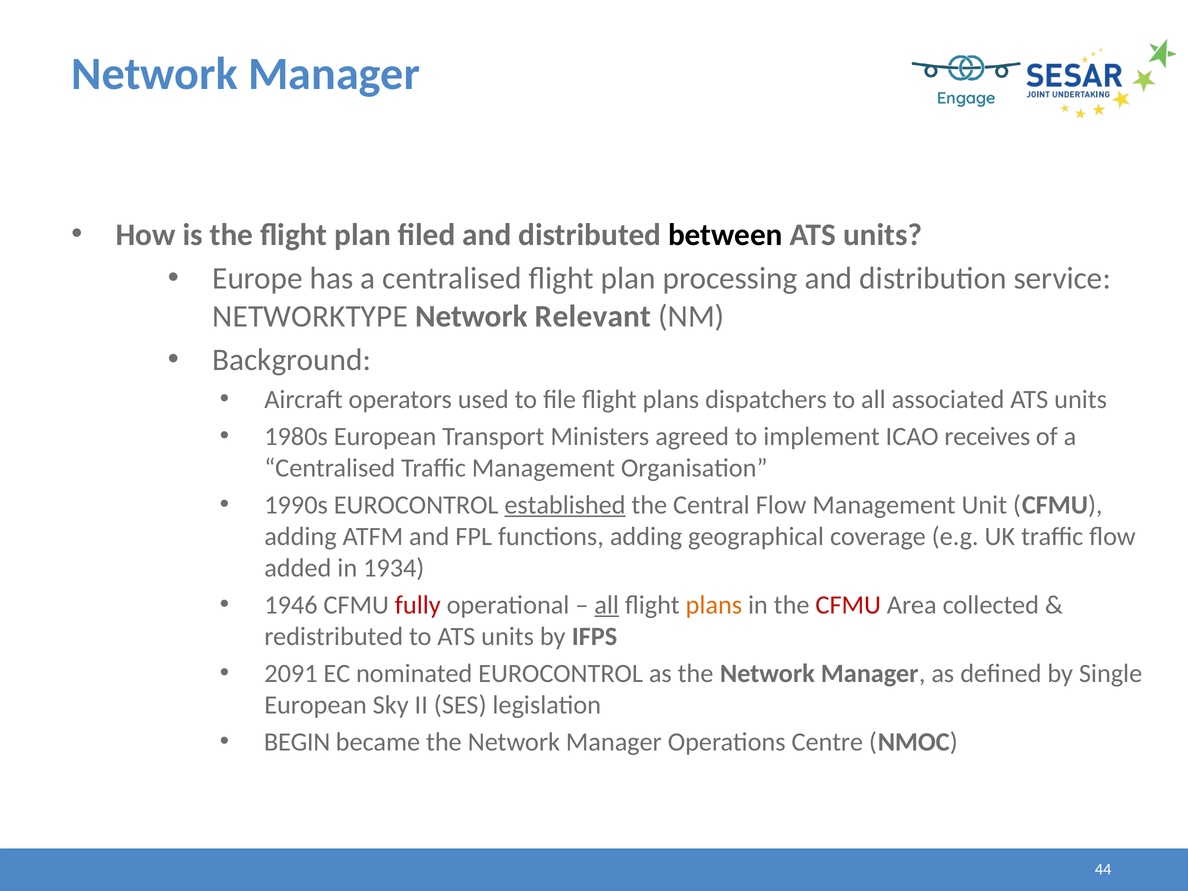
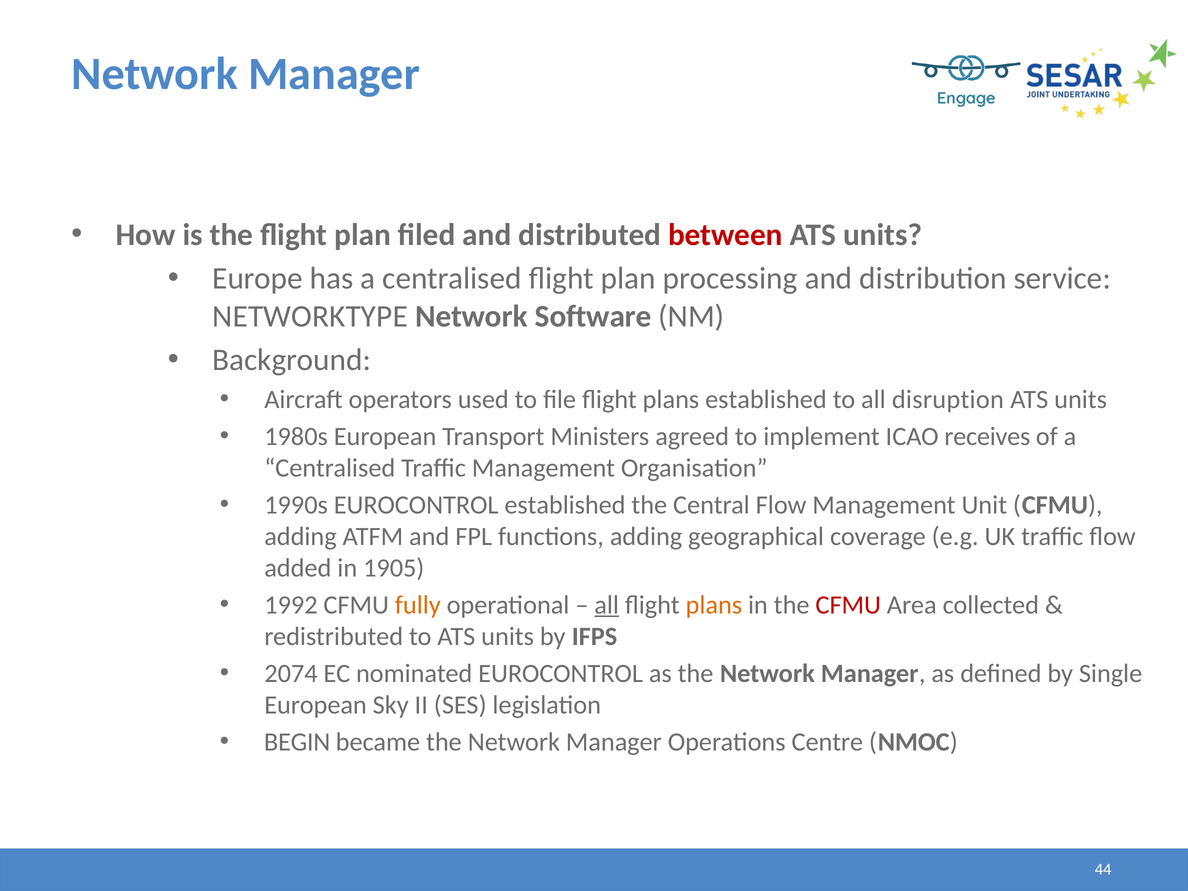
between colour: black -> red
Relevant: Relevant -> Software
plans dispatchers: dispatchers -> established
associated: associated -> disruption
established at (565, 505) underline: present -> none
1934: 1934 -> 1905
1946: 1946 -> 1992
fully colour: red -> orange
2091: 2091 -> 2074
